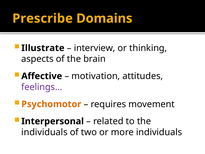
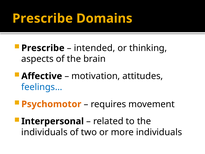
Illustrate at (43, 48): Illustrate -> Prescribe
interview: interview -> intended
feelings… colour: purple -> blue
